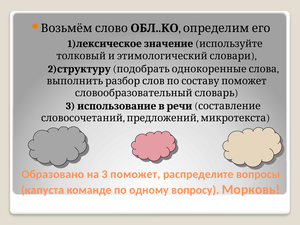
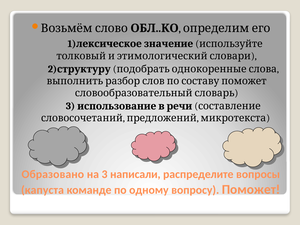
поможет: поможет -> написали
Морковь: Морковь -> Поможет
